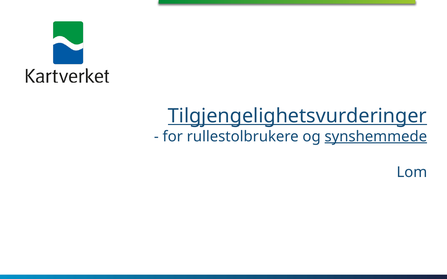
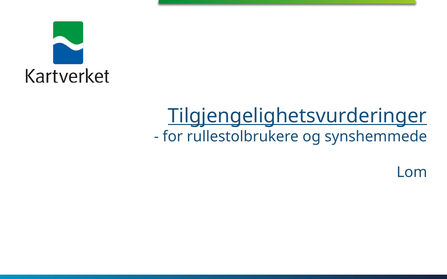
synshemmede underline: present -> none
